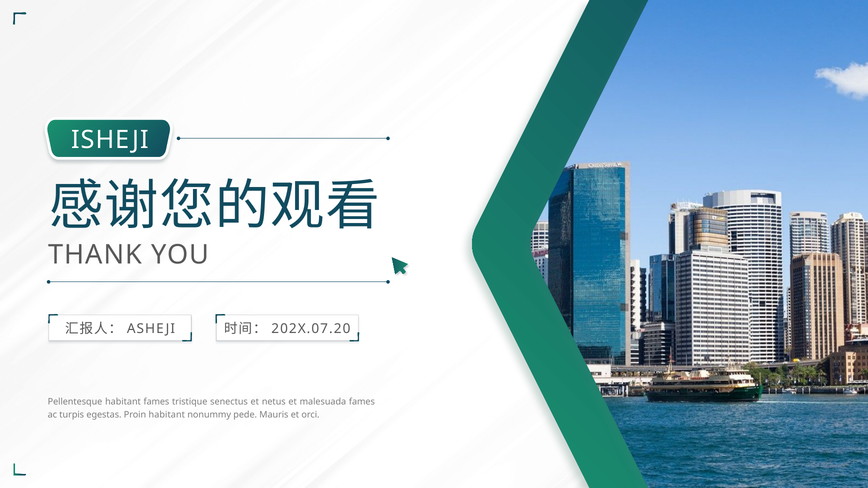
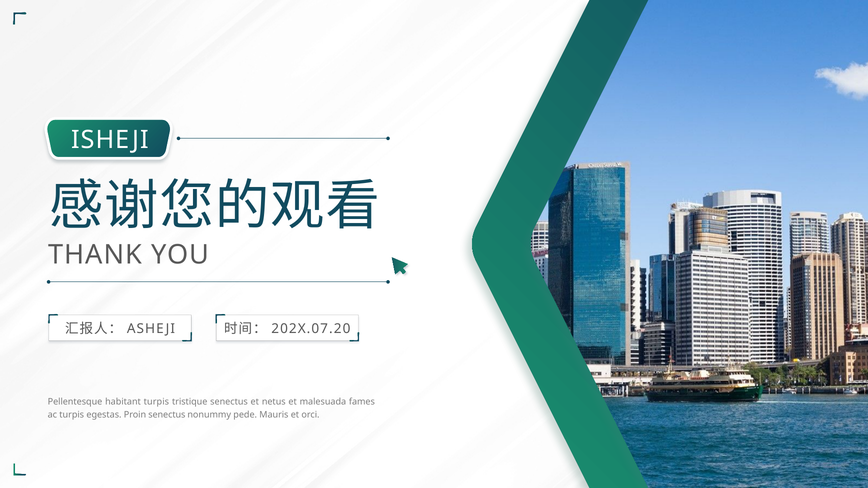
habitant fames: fames -> turpis
Proin habitant: habitant -> senectus
